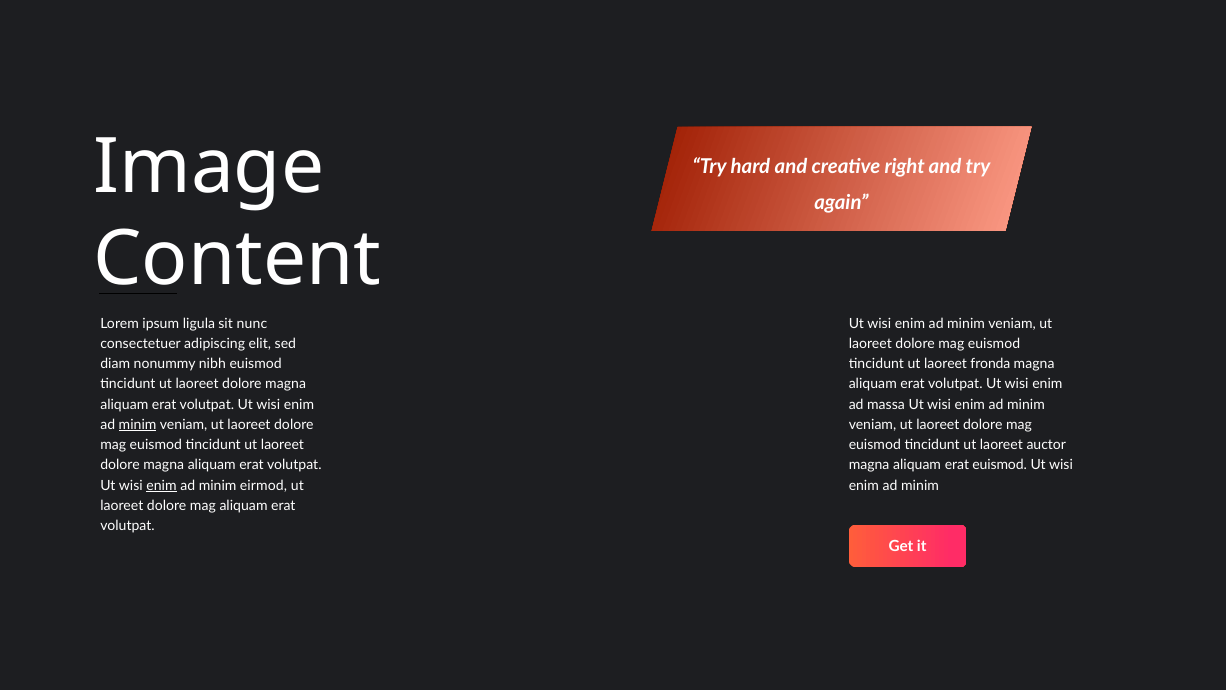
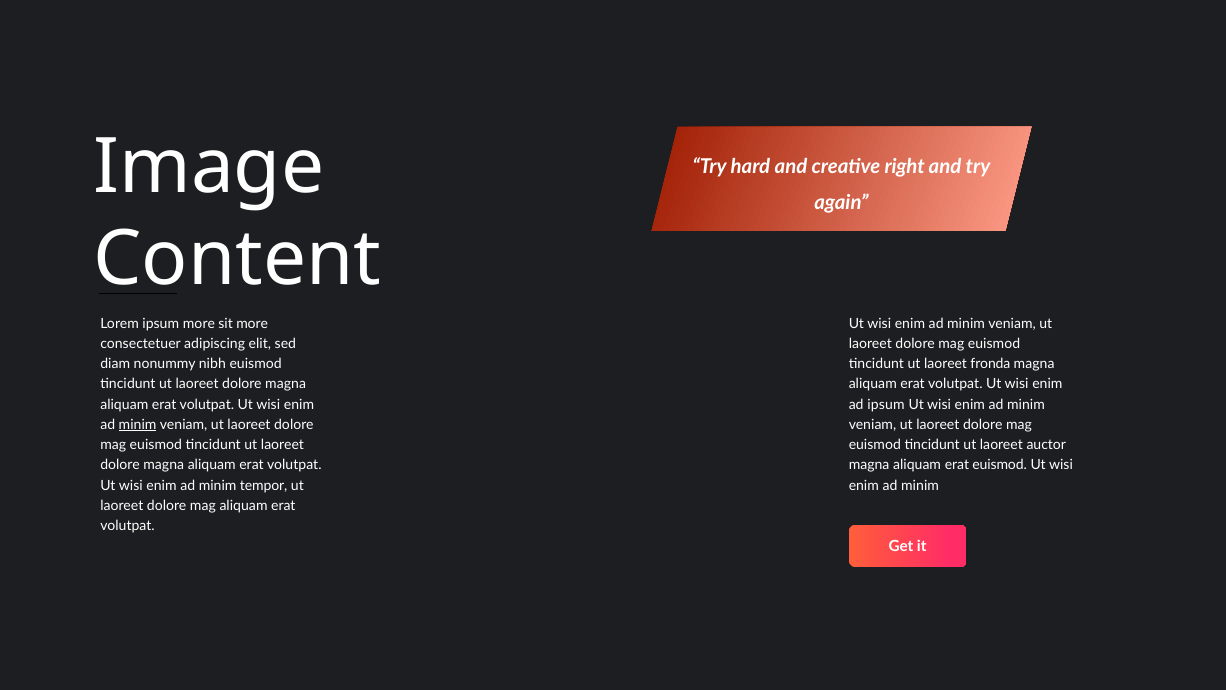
ipsum ligula: ligula -> more
sit nunc: nunc -> more
ad massa: massa -> ipsum
enim at (162, 485) underline: present -> none
eirmod: eirmod -> tempor
